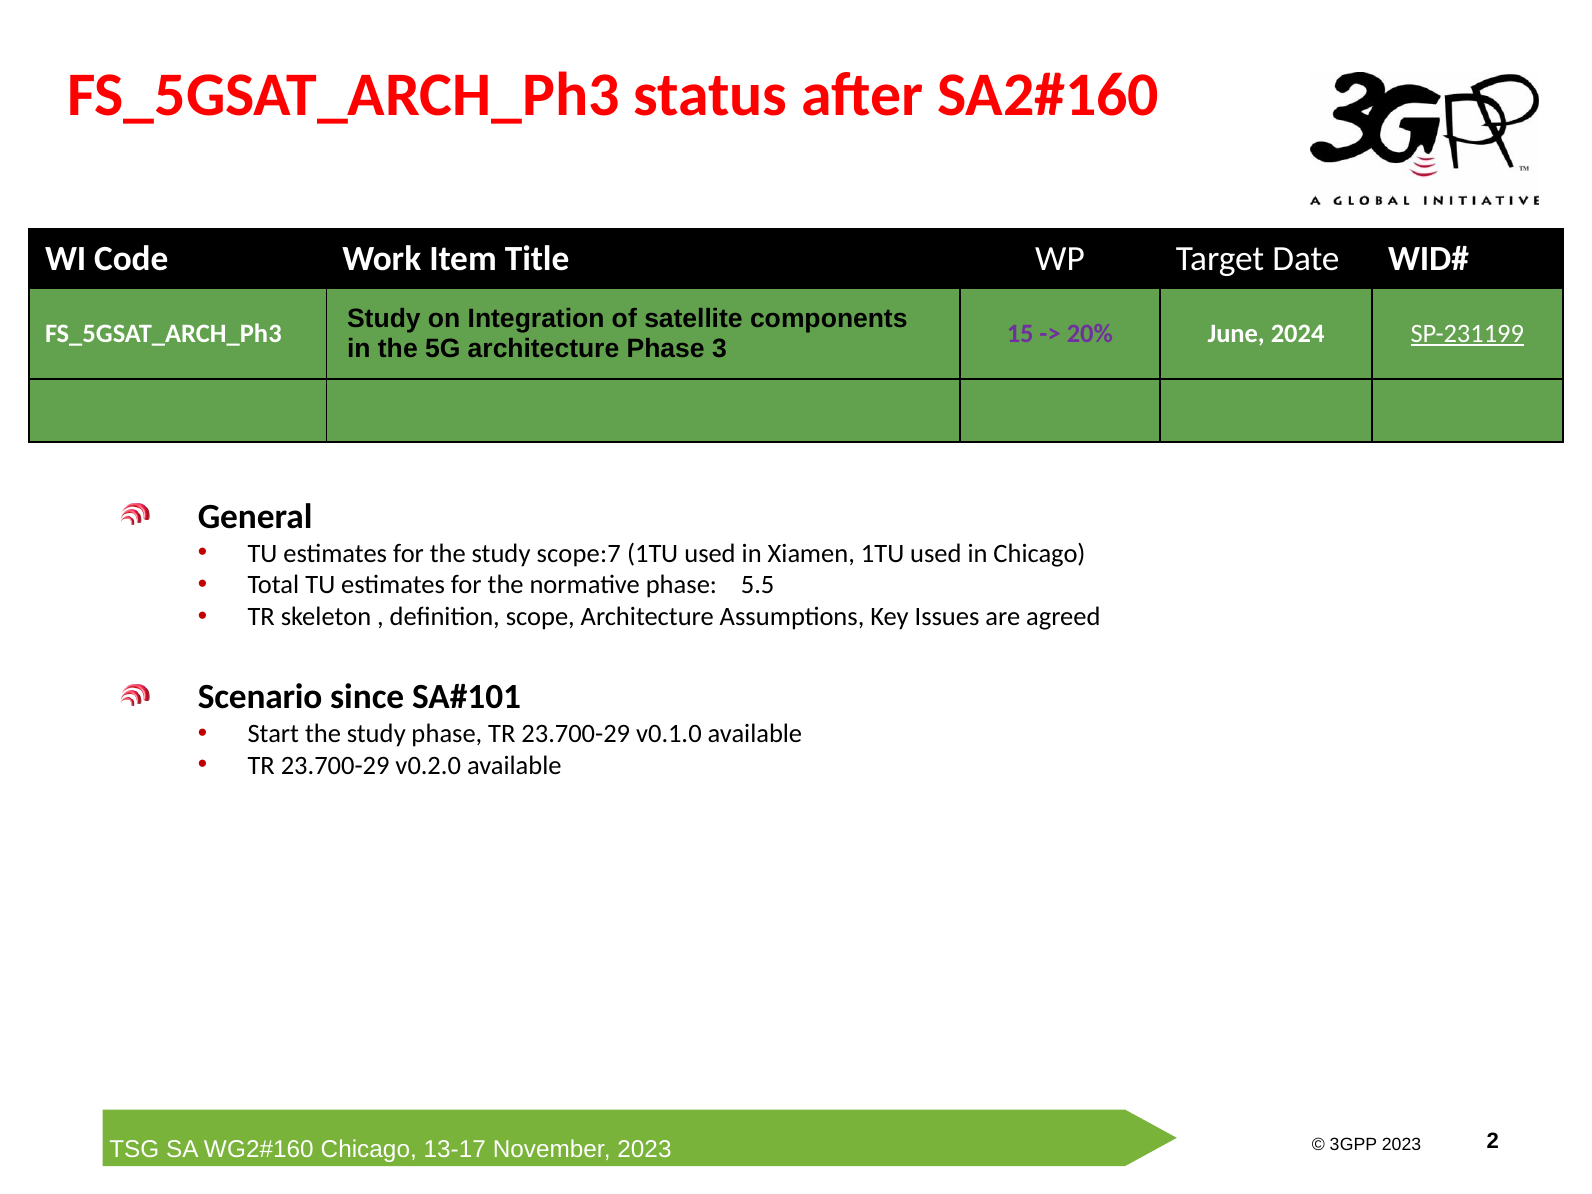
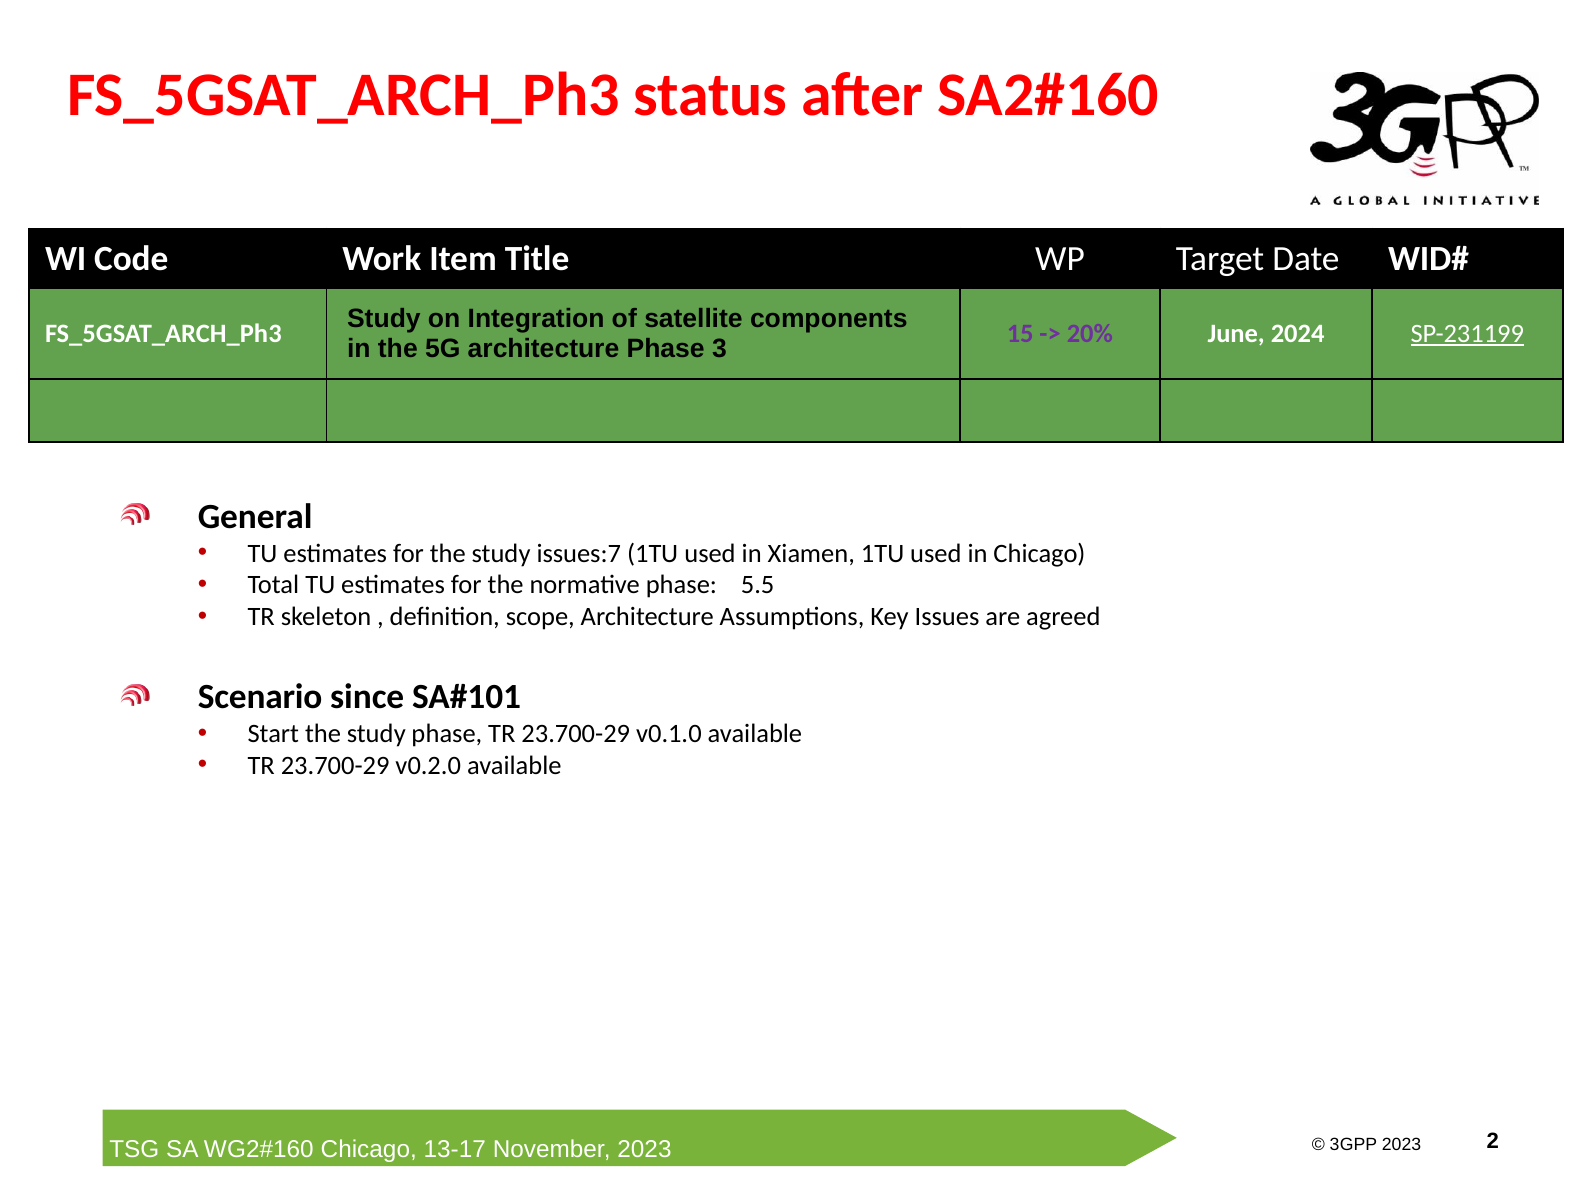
scope:7: scope:7 -> issues:7
